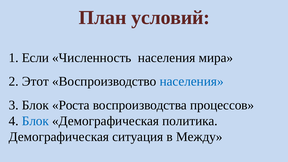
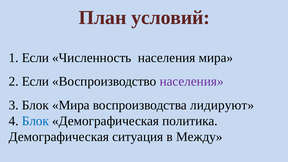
2 Этот: Этот -> Если
населения at (192, 81) colour: blue -> purple
Блок Роста: Роста -> Мира
процессов: процессов -> лидируют
